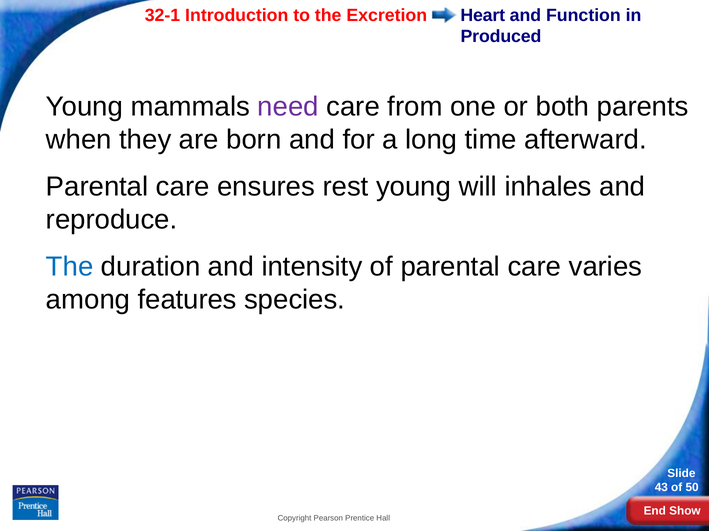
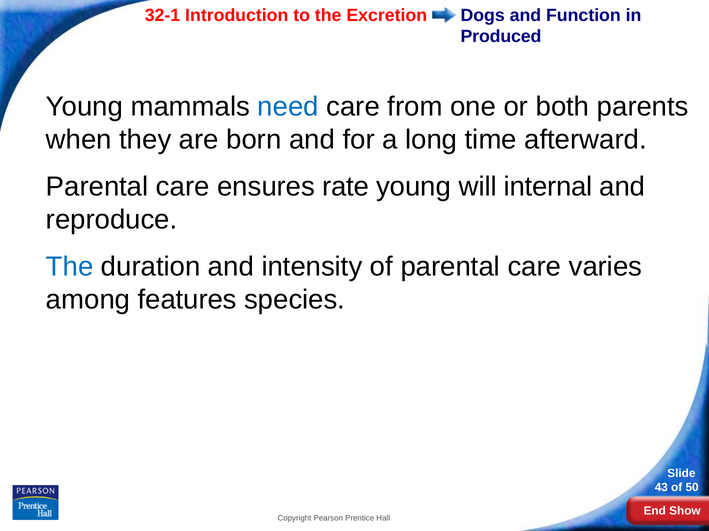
Heart: Heart -> Dogs
need colour: purple -> blue
rest: rest -> rate
inhales: inhales -> internal
